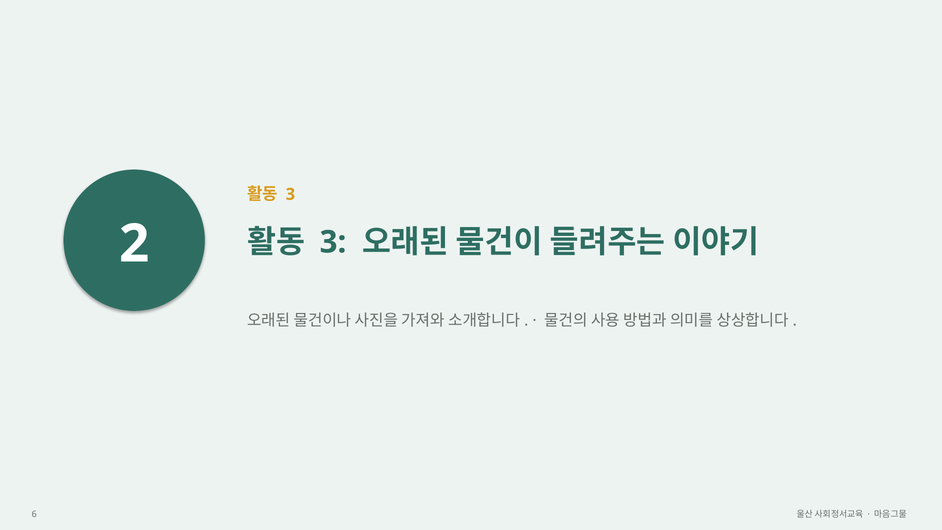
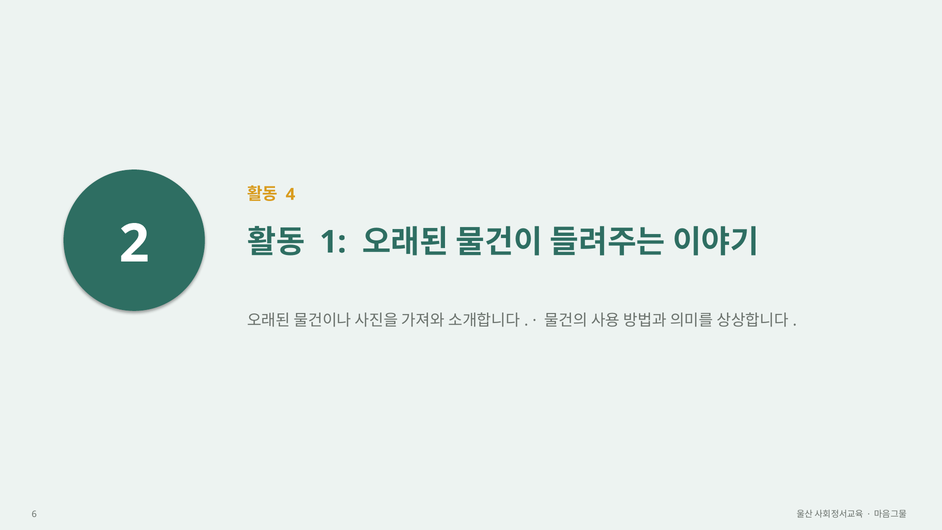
3 at (290, 194): 3 -> 4
3 at (333, 242): 3 -> 1
